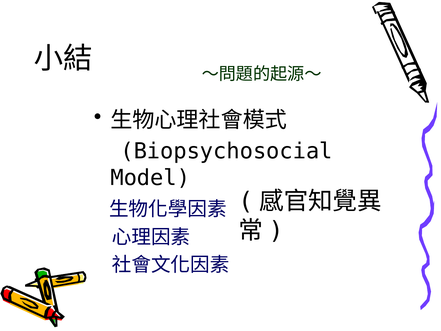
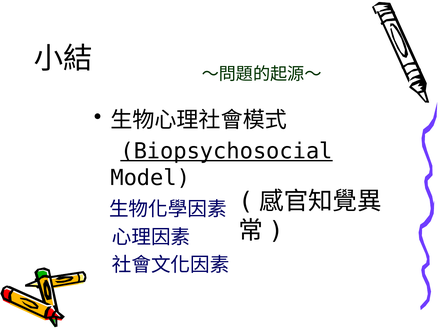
Biopsychosocial underline: none -> present
